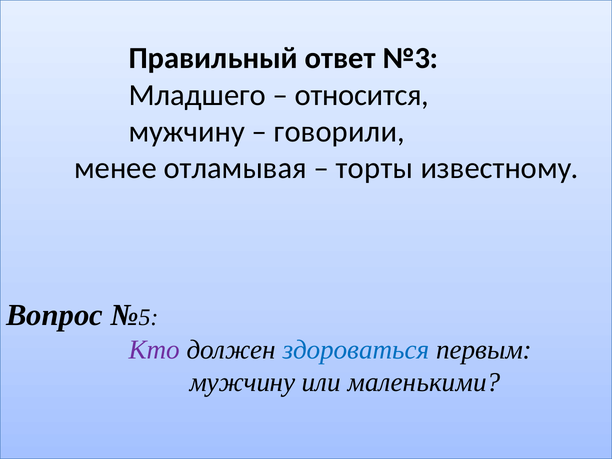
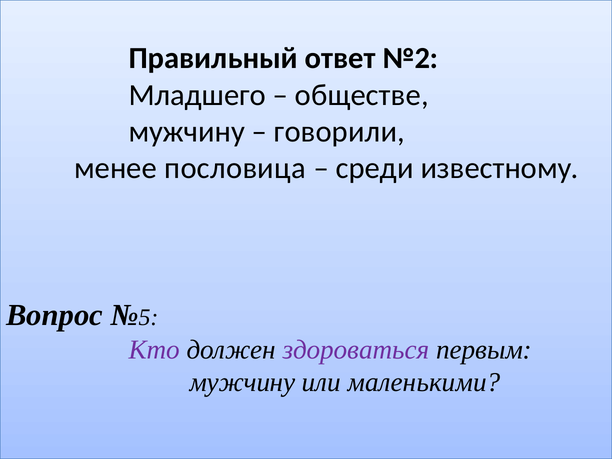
№3: №3 -> №2
относится: относится -> обществе
отламывая: отламывая -> пословица
торты: торты -> среди
здороваться colour: blue -> purple
